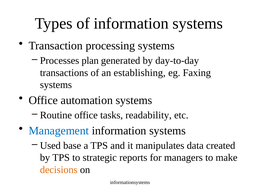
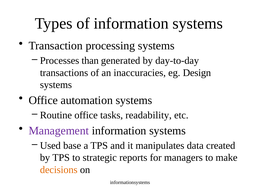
plan: plan -> than
establishing: establishing -> inaccuracies
Faxing: Faxing -> Design
Management colour: blue -> purple
